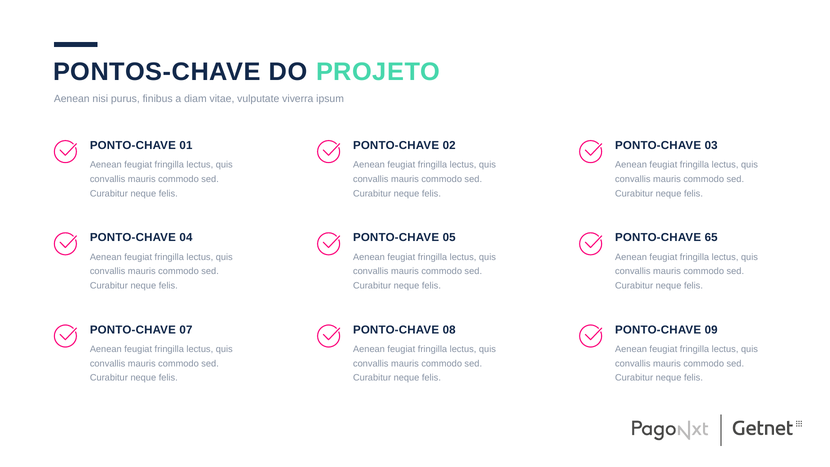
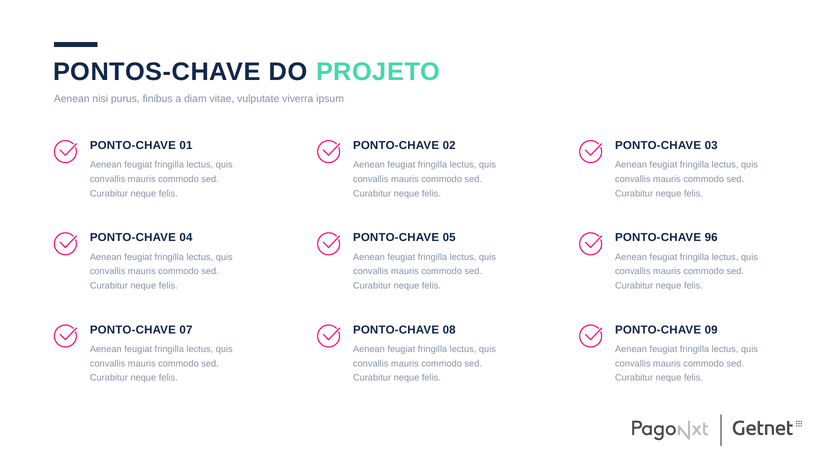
65: 65 -> 96
